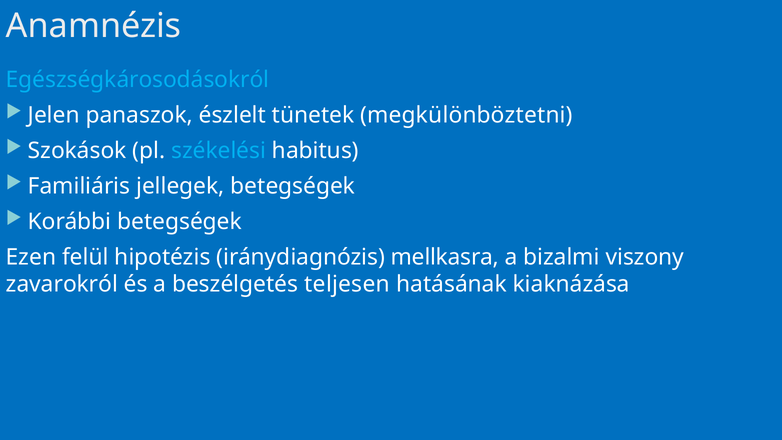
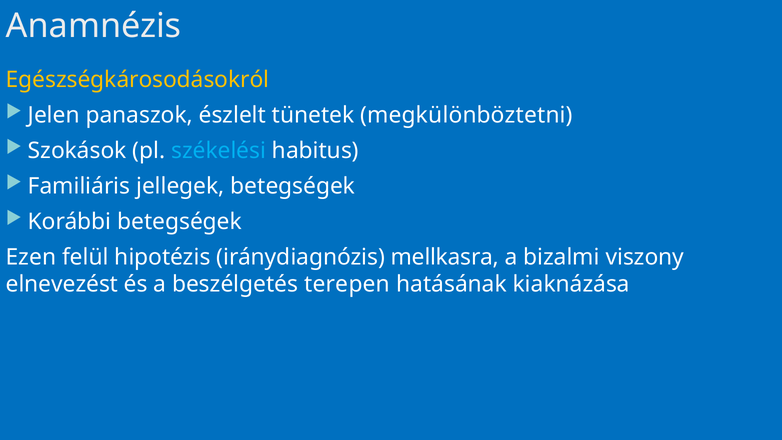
Egészségkárosodásokról colour: light blue -> yellow
zavarokról: zavarokról -> elnevezést
teljesen: teljesen -> terepen
